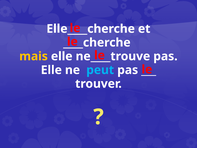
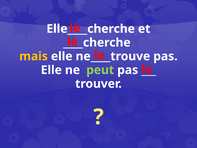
peut colour: light blue -> light green
